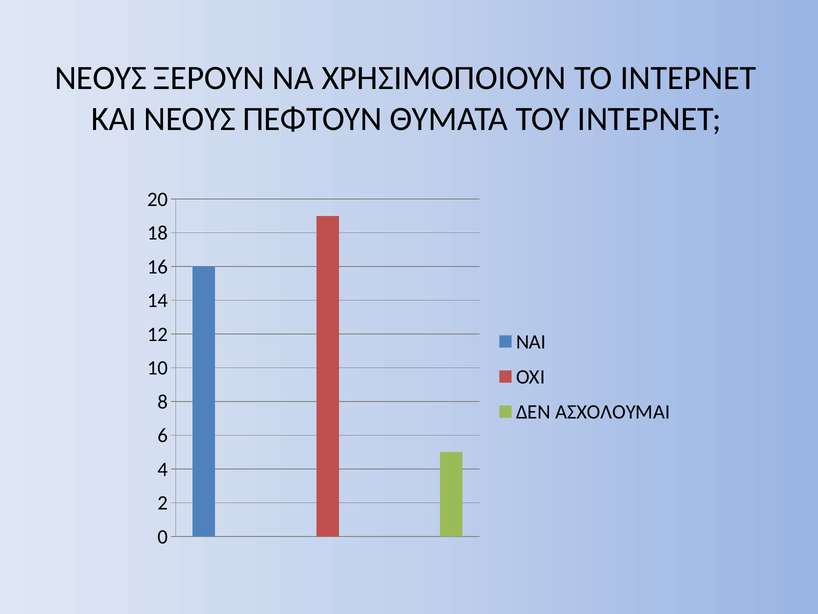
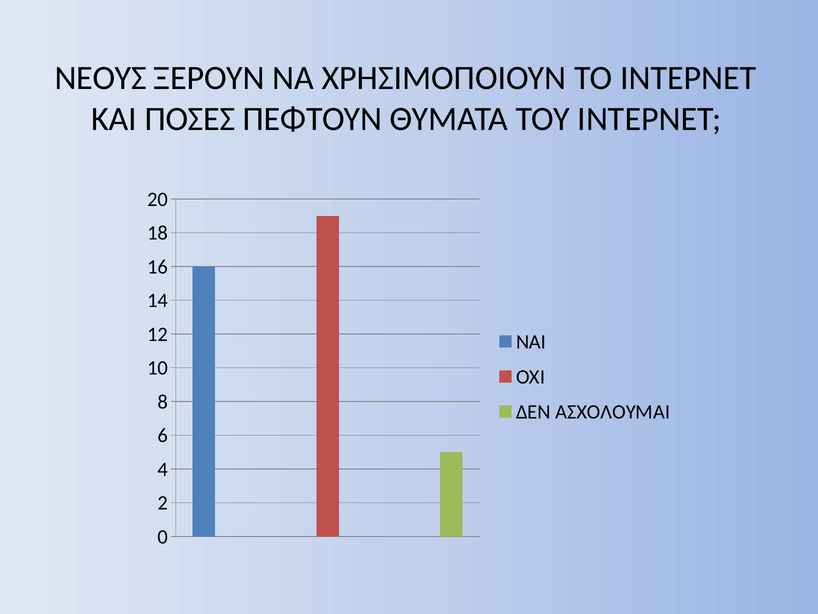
ΚΑΙ ΝΕΟΥΣ: ΝΕΟΥΣ -> ΠΟΣΕΣ
